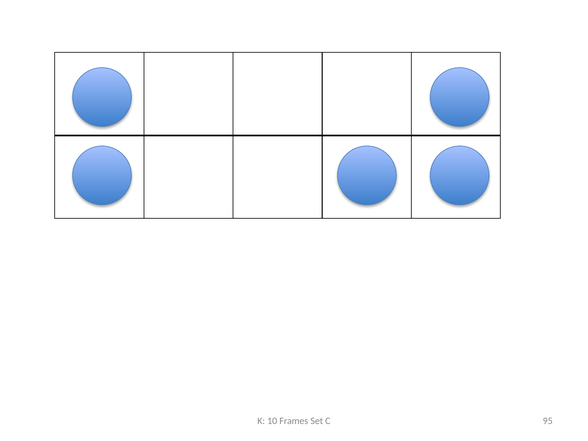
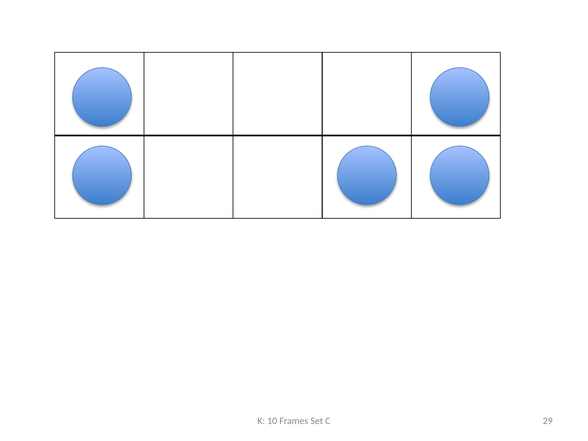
95: 95 -> 29
